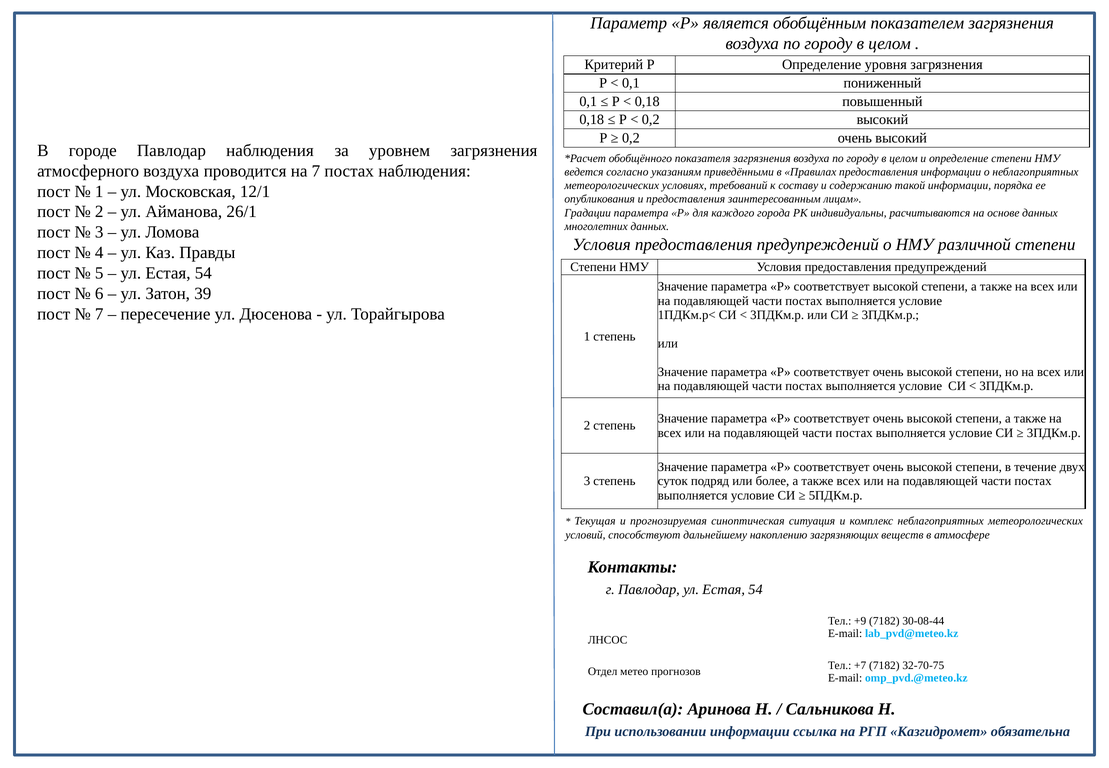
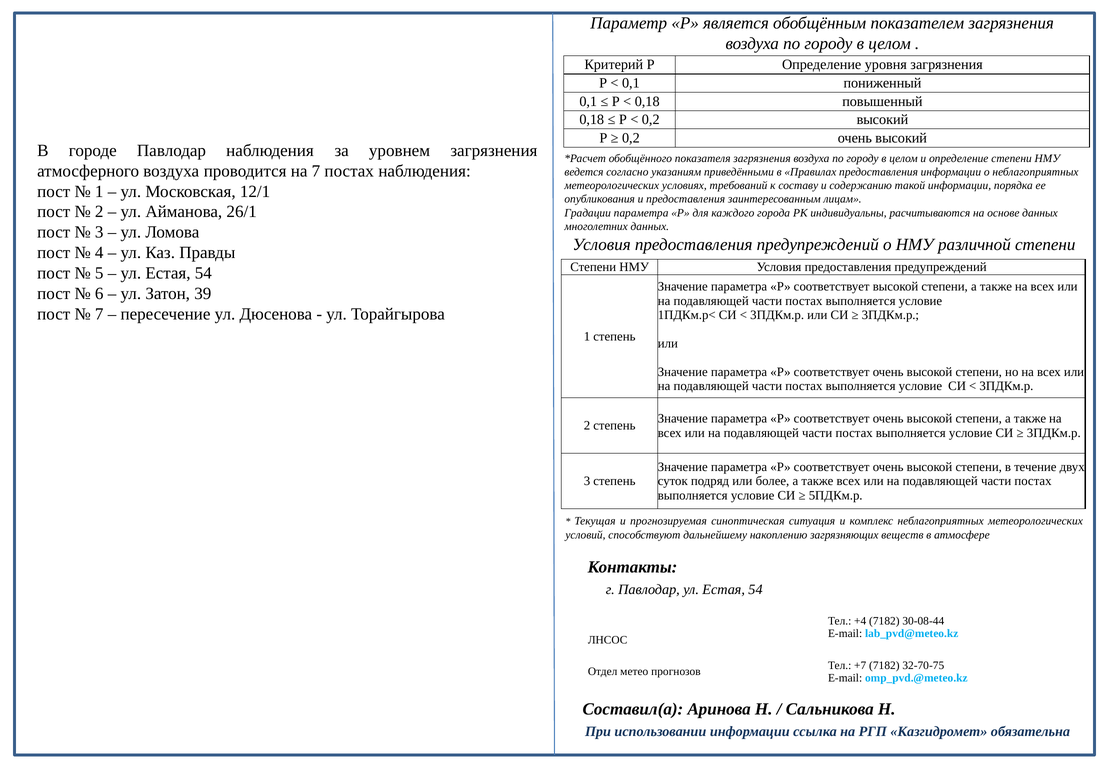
+9: +9 -> +4
